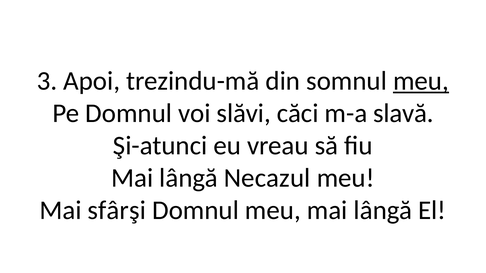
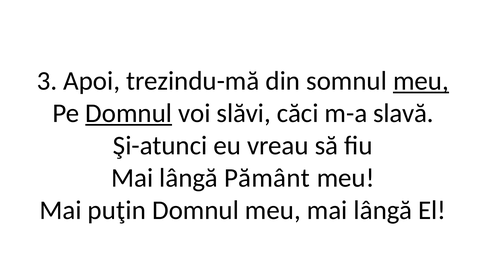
Domnul at (129, 113) underline: none -> present
Necazul: Necazul -> Pământ
sfârşi: sfârşi -> puţin
